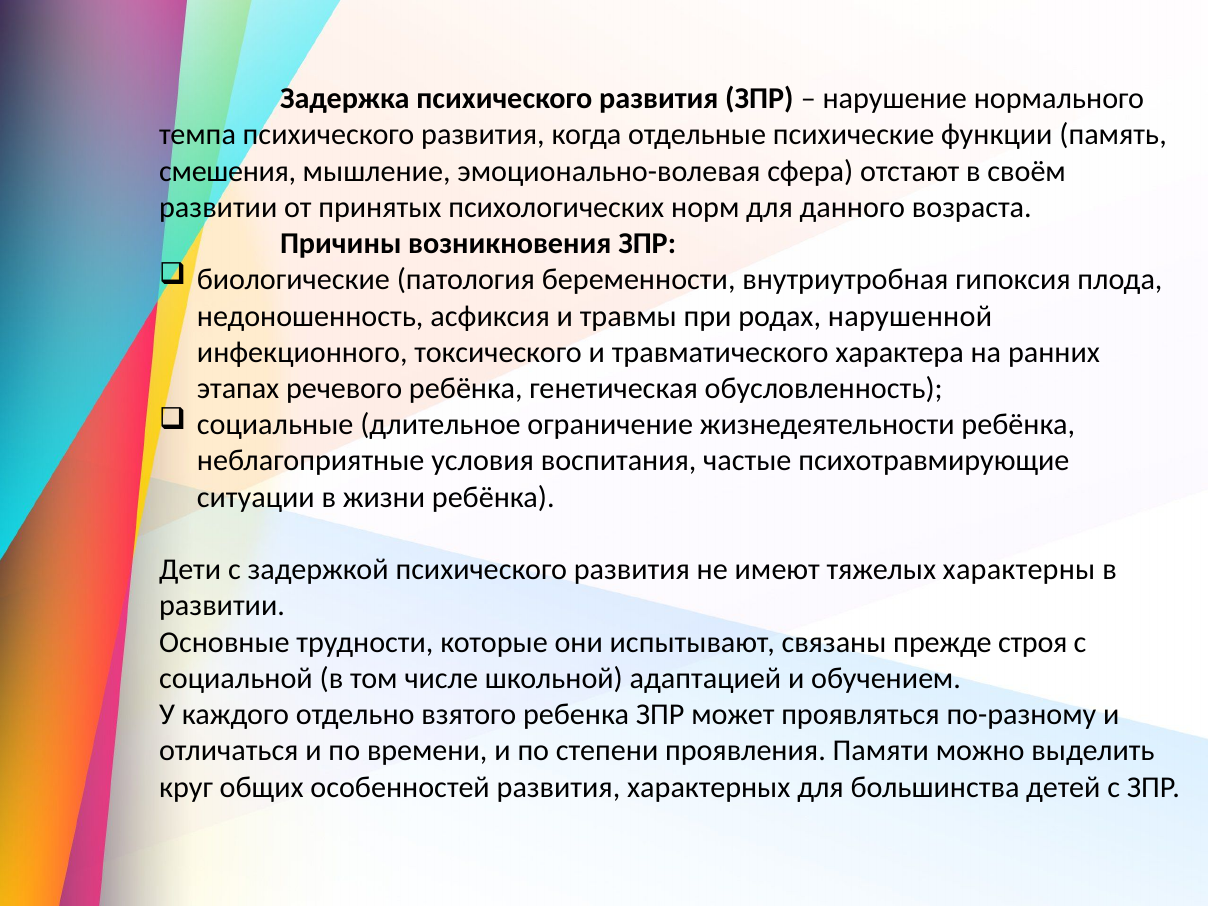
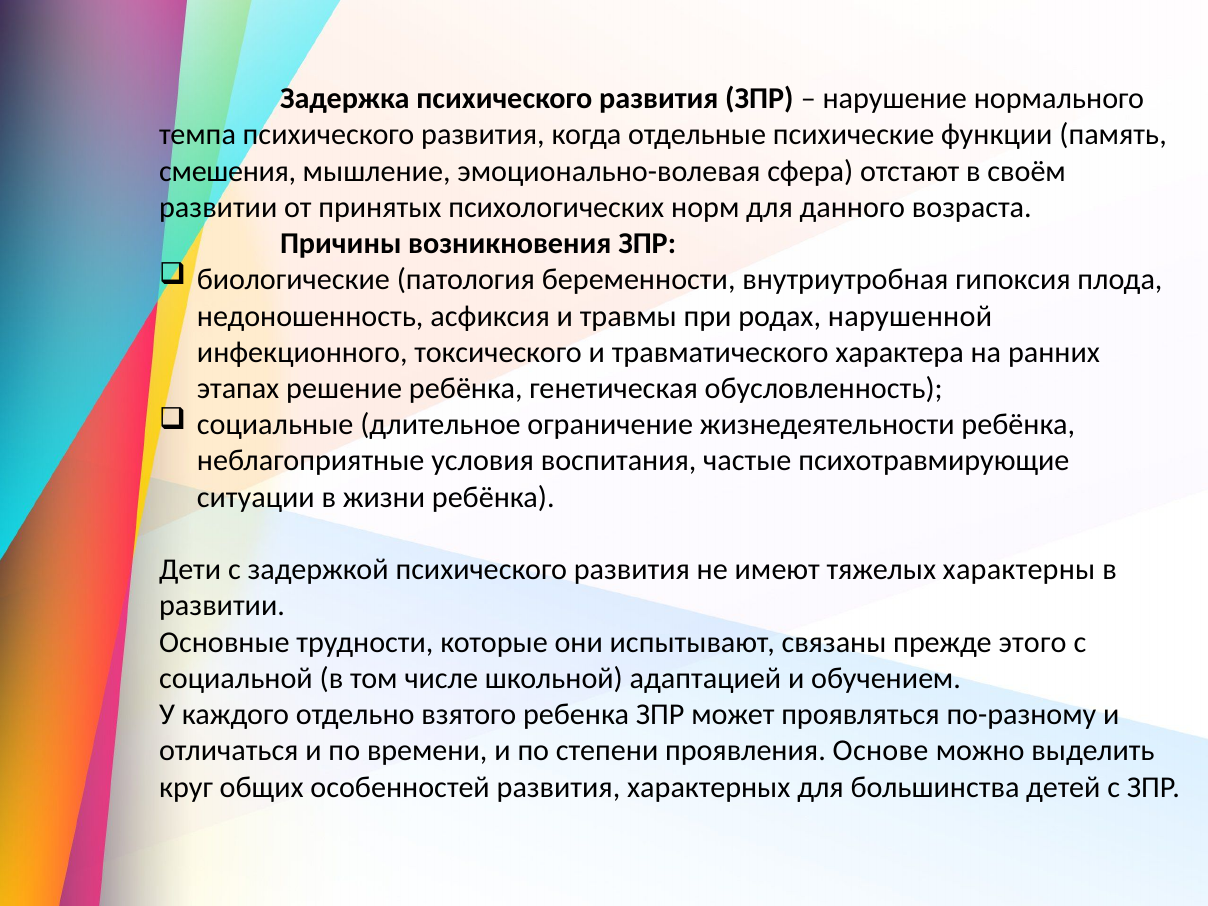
речевого: речевого -> решение
строя: строя -> этого
Памяти: Памяти -> Основе
